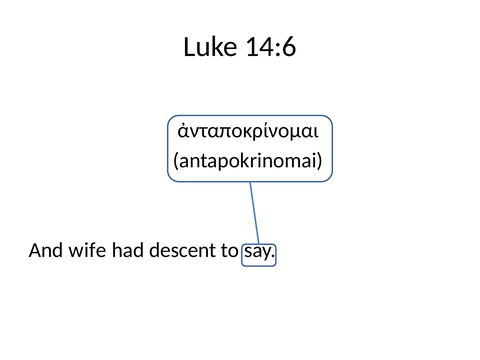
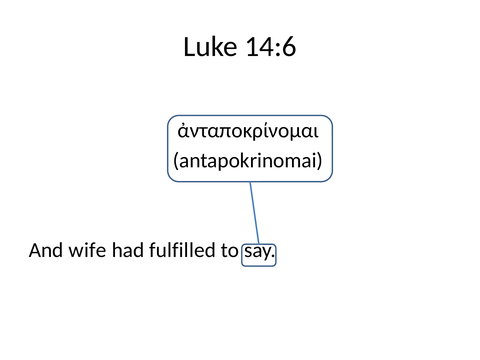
descent: descent -> fulfilled
